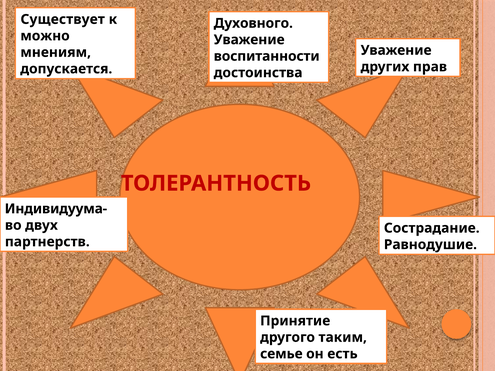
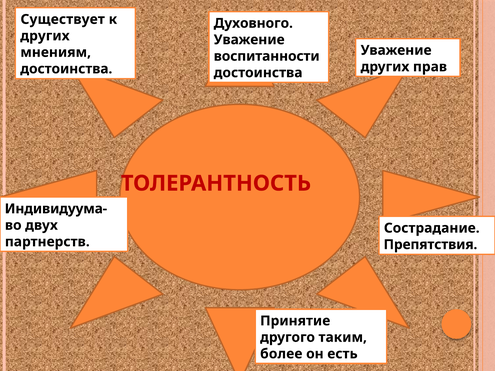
можно at (45, 36): можно -> других
допускается at (66, 69): допускается -> достоинства
Равнодушие: Равнодушие -> Препятствия
семье: семье -> более
